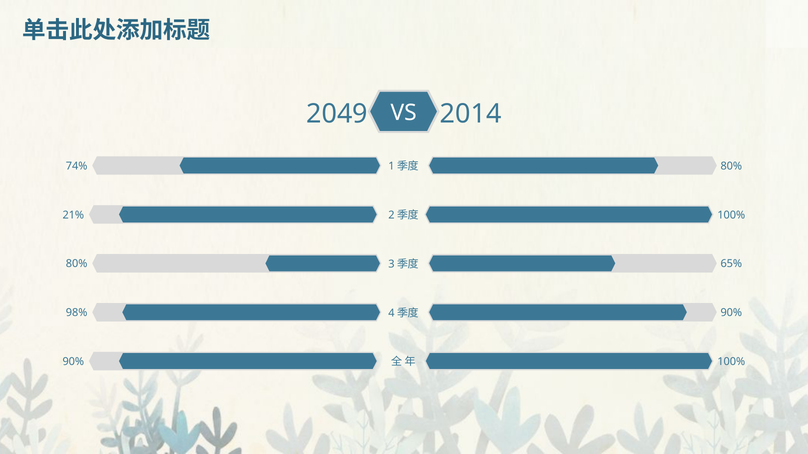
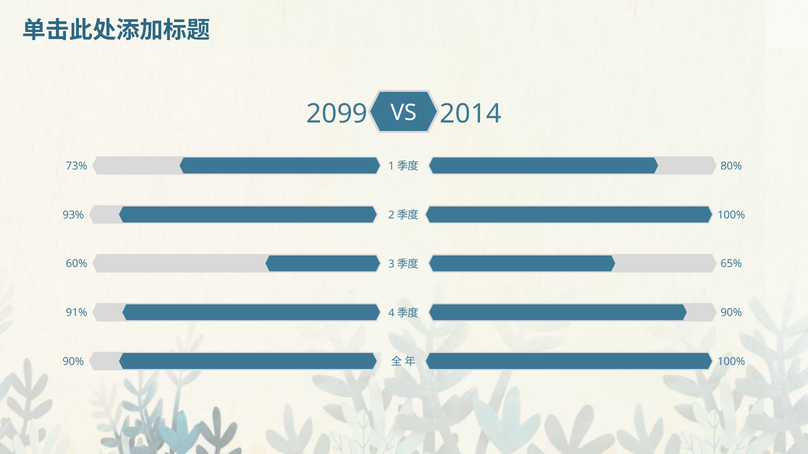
2049: 2049 -> 2099
74%: 74% -> 73%
21%: 21% -> 93%
80% at (77, 264): 80% -> 60%
98%: 98% -> 91%
